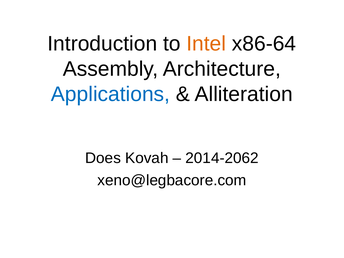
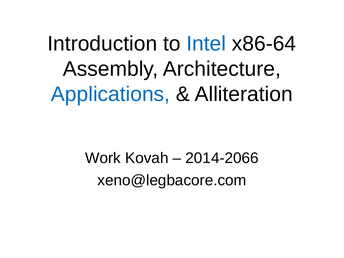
Intel colour: orange -> blue
Does: Does -> Work
2014-2062: 2014-2062 -> 2014-2066
